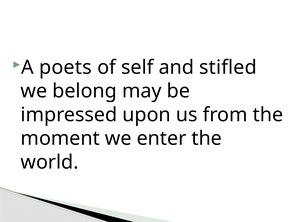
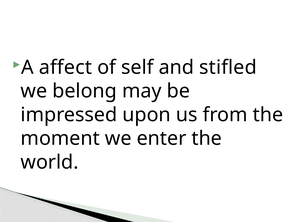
poets: poets -> affect
